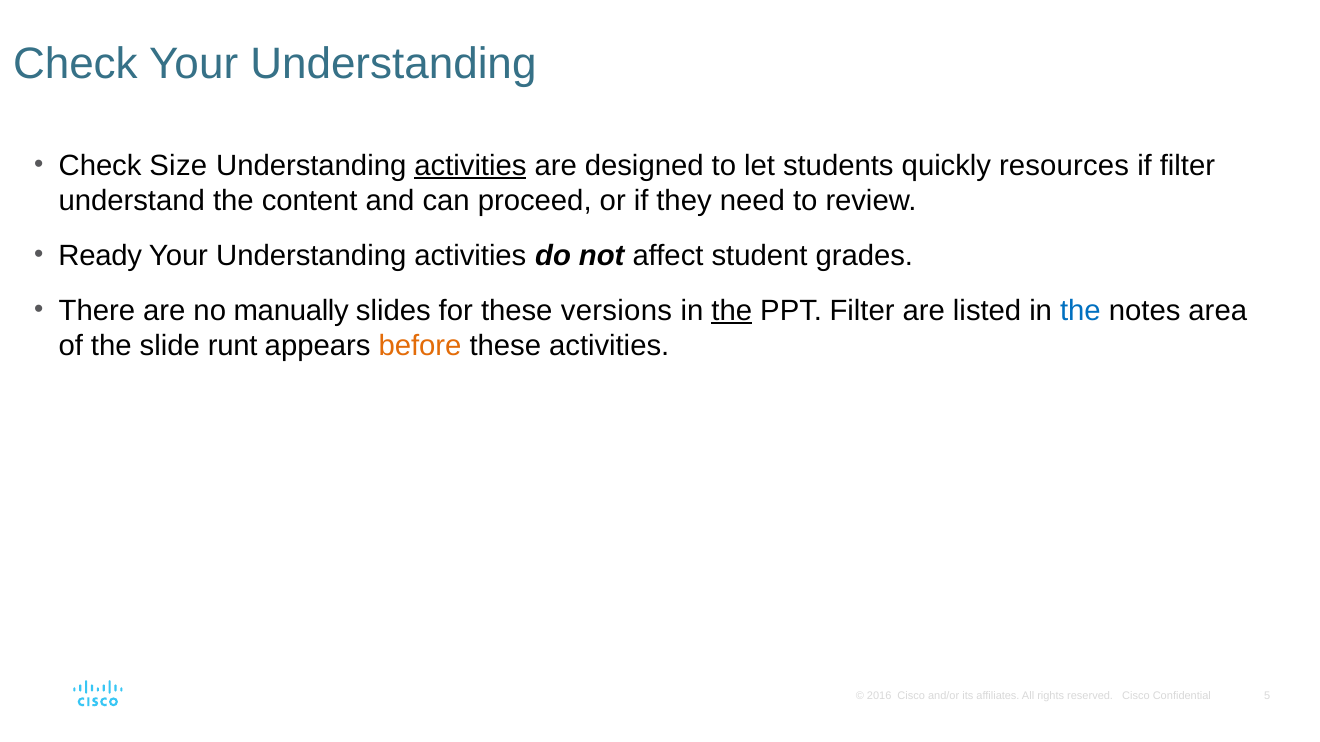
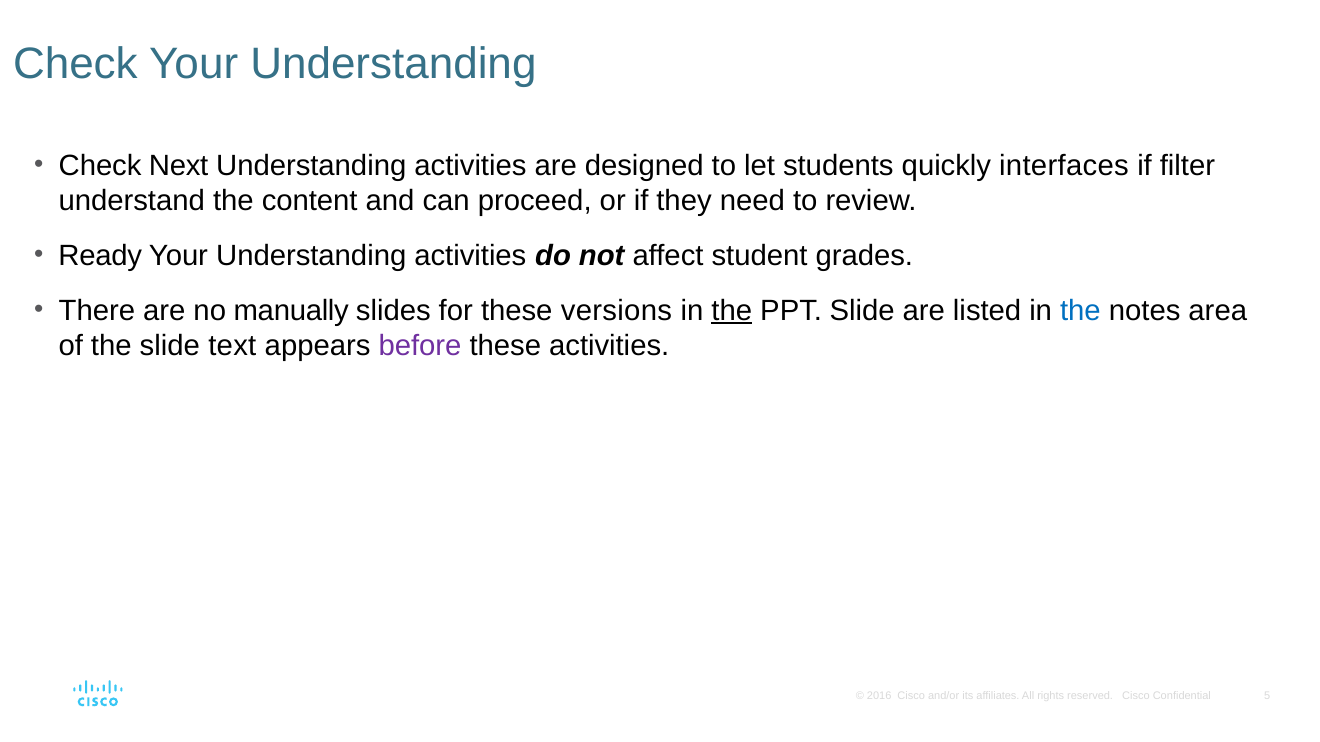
Size: Size -> Next
activities at (470, 166) underline: present -> none
resources: resources -> interfaces
PPT Filter: Filter -> Slide
runt: runt -> text
before colour: orange -> purple
